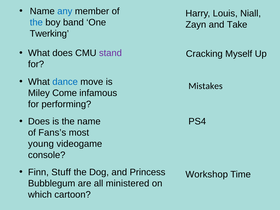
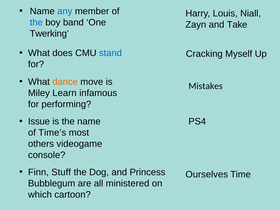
stand colour: purple -> blue
dance colour: blue -> orange
Come: Come -> Learn
Does at (39, 121): Does -> Issue
Fans’s: Fans’s -> Time’s
young: young -> others
Workshop: Workshop -> Ourselves
